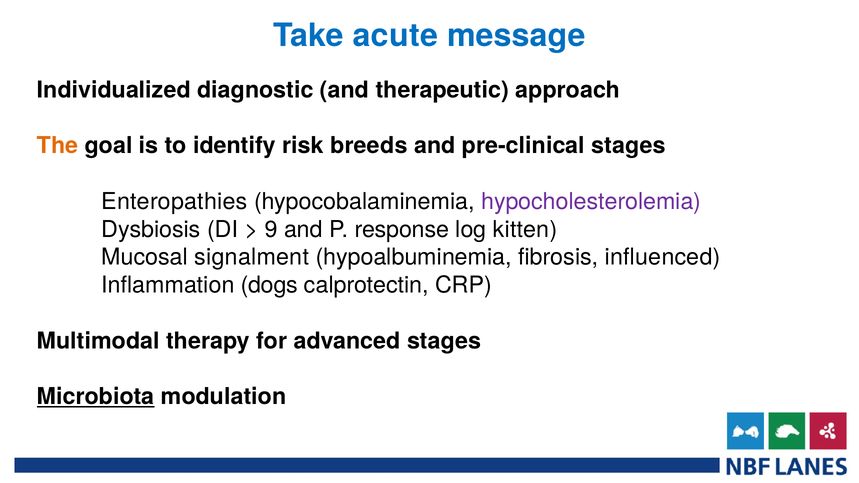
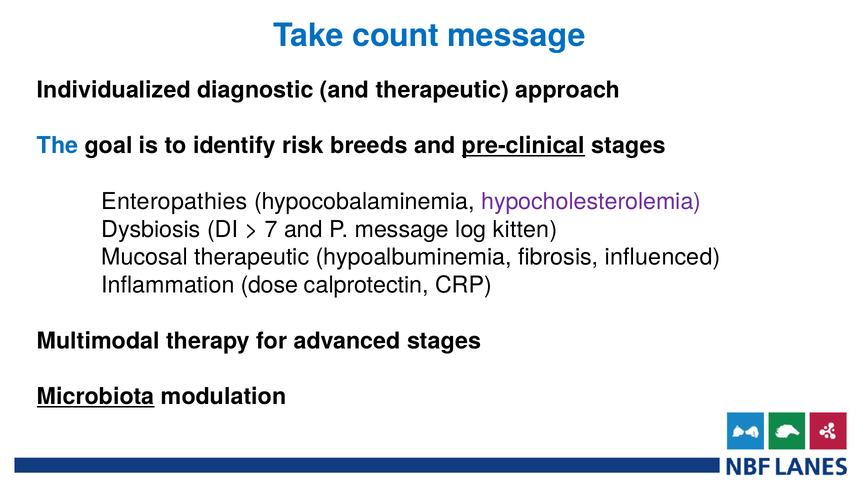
acute: acute -> count
The colour: orange -> blue
pre-clinical underline: none -> present
9: 9 -> 7
P response: response -> message
Mucosal signalment: signalment -> therapeutic
dogs: dogs -> dose
